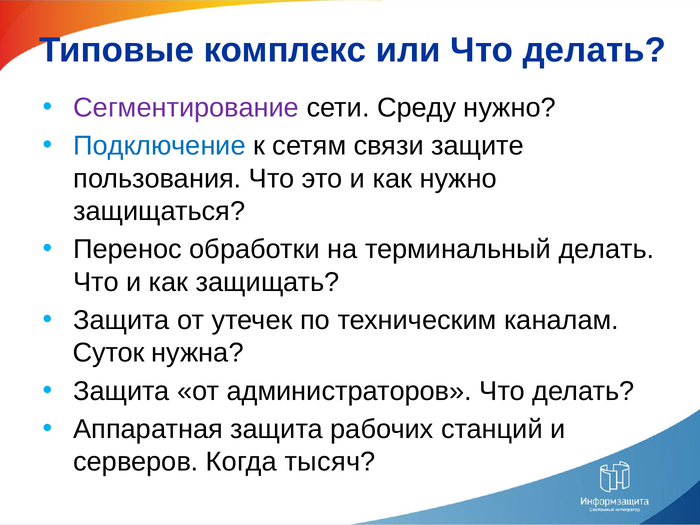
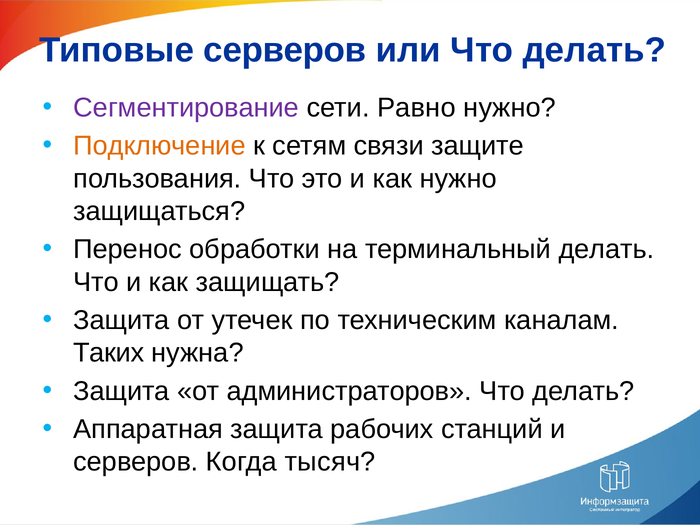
Типовые комплекс: комплекс -> серверов
Среду: Среду -> Равно
Подключение colour: blue -> orange
Суток: Суток -> Таких
